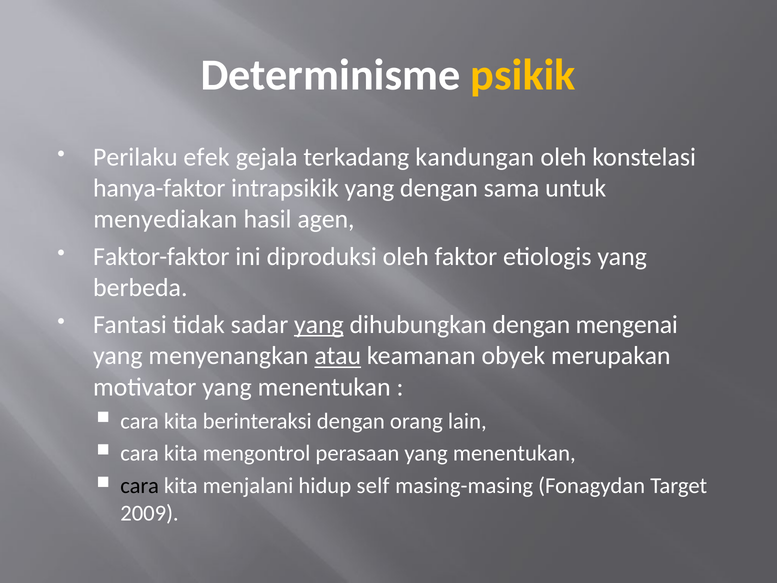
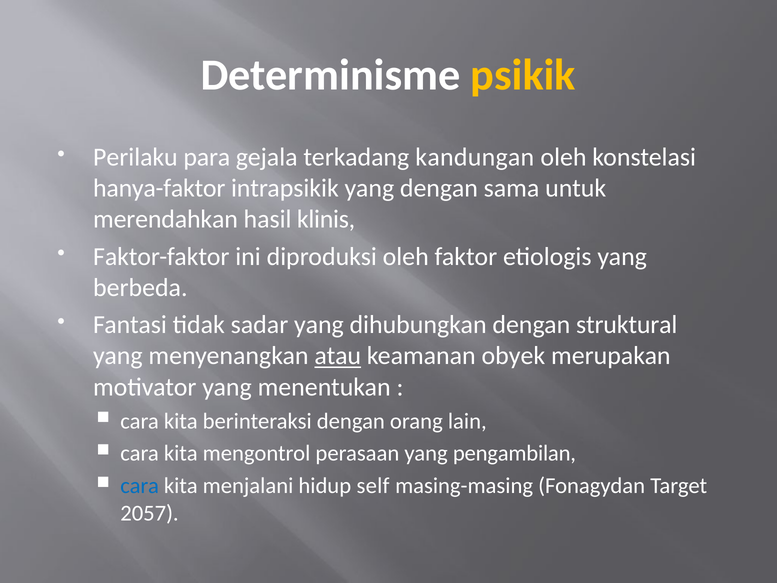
efek: efek -> para
menyediakan: menyediakan -> merendahkan
agen: agen -> klinis
yang at (319, 325) underline: present -> none
mengenai: mengenai -> struktural
perasaan yang menentukan: menentukan -> pengambilan
cara at (140, 486) colour: black -> blue
2009: 2009 -> 2057
